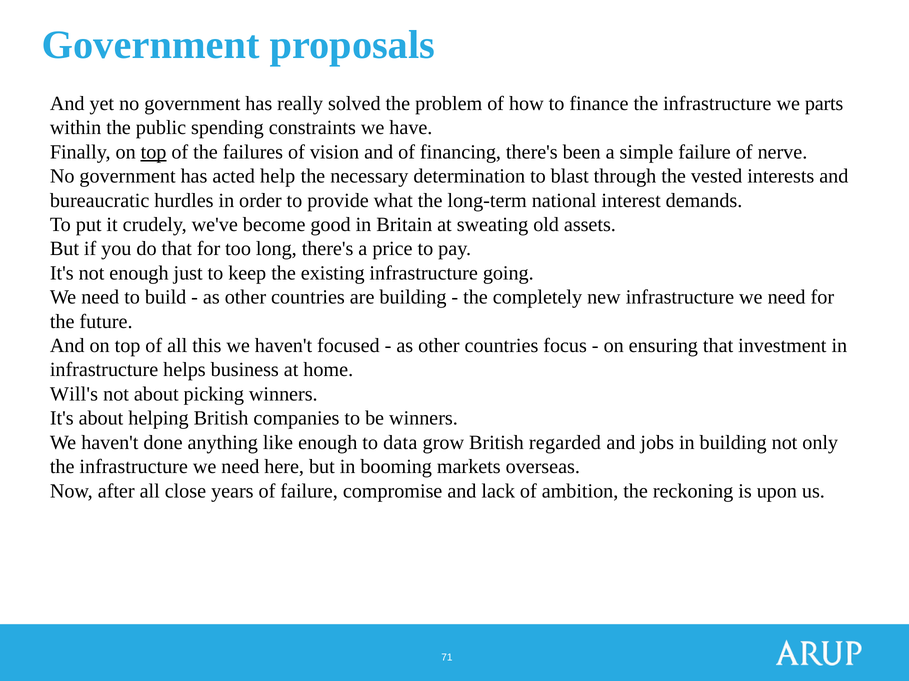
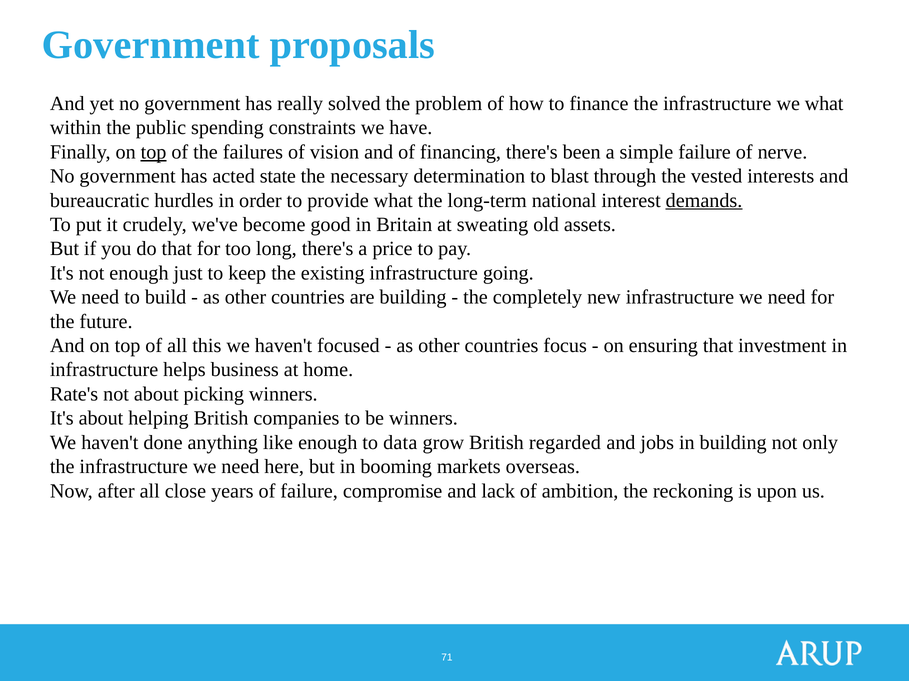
we parts: parts -> what
help: help -> state
demands underline: none -> present
Will's: Will's -> Rate's
